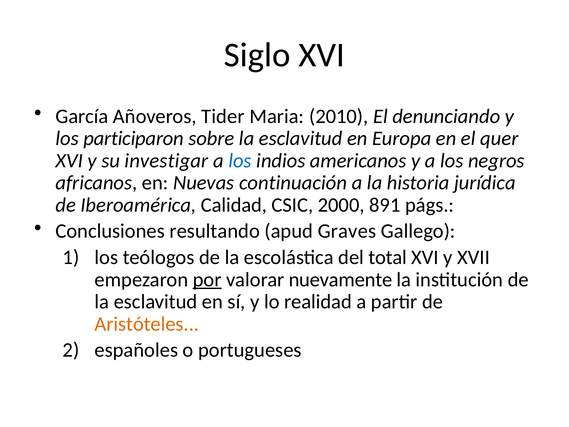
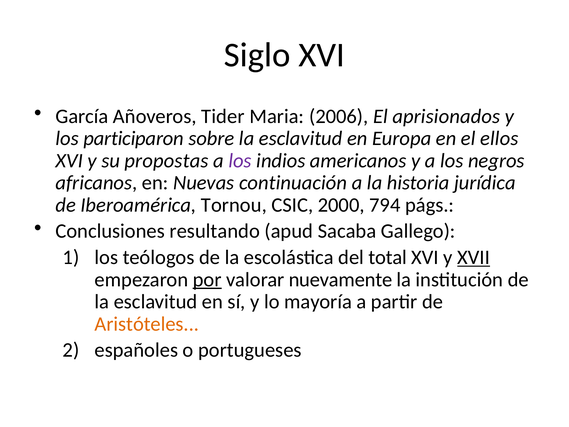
2010: 2010 -> 2006
denunciando: denunciando -> aprisionados
quer: quer -> ellos
investigar: investigar -> propostas
los at (240, 161) colour: blue -> purple
Calidad: Calidad -> Tornou
891: 891 -> 794
Graves: Graves -> Sacaba
XVII underline: none -> present
realidad: realidad -> mayoría
